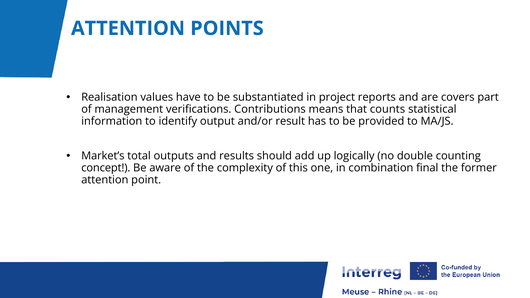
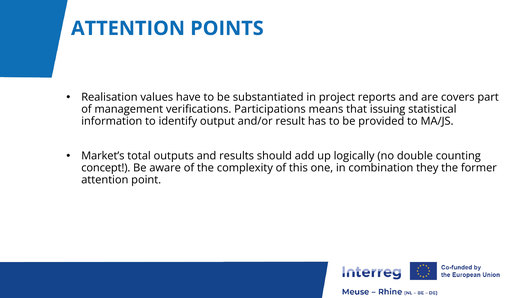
Contributions: Contributions -> Participations
counts: counts -> issuing
final: final -> they
